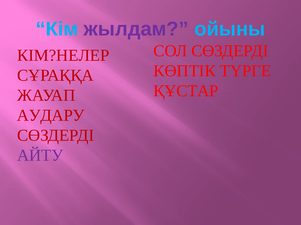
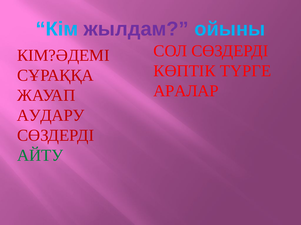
КІМ?НЕЛЕР: КІМ?НЕЛЕР -> КІМ?ӘДЕМІ
ҚҰСТАР: ҚҰСТАР -> АРАЛАР
АЙТУ colour: purple -> green
